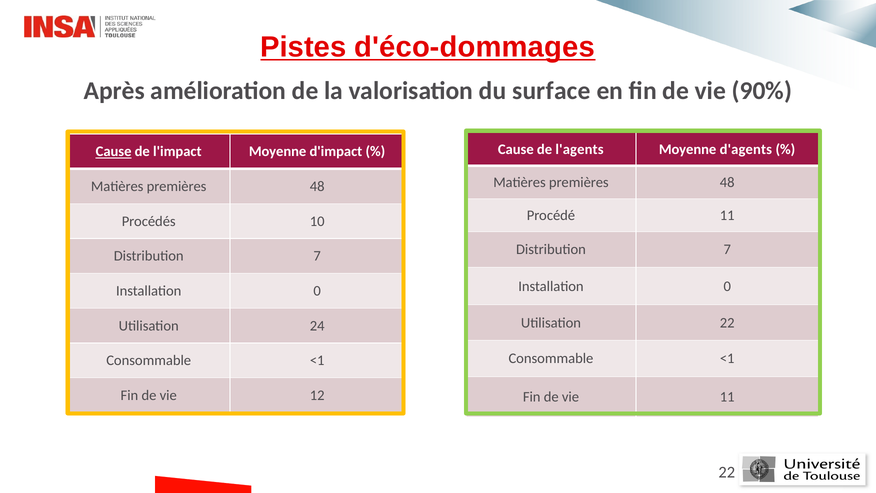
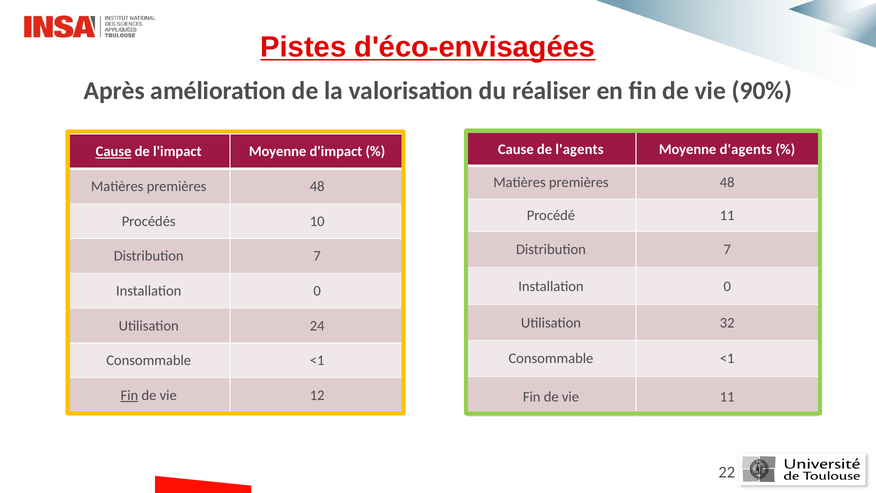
d'éco-dommages: d'éco-dommages -> d'éco-envisagées
surface: surface -> réaliser
Utilisation 22: 22 -> 32
Fin at (129, 395) underline: none -> present
